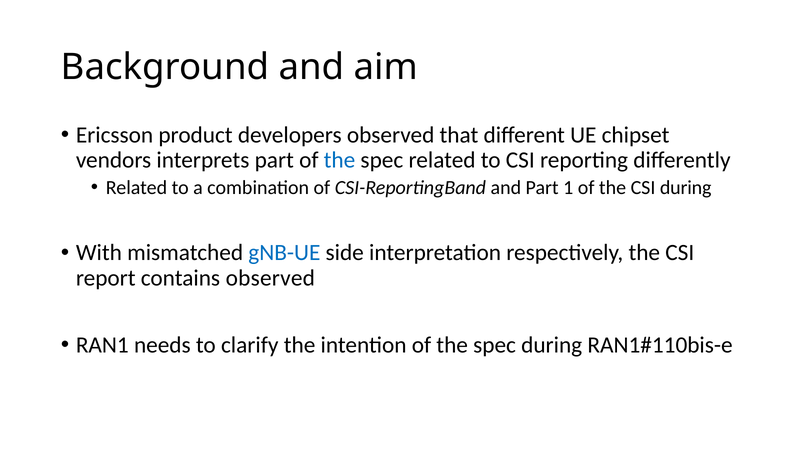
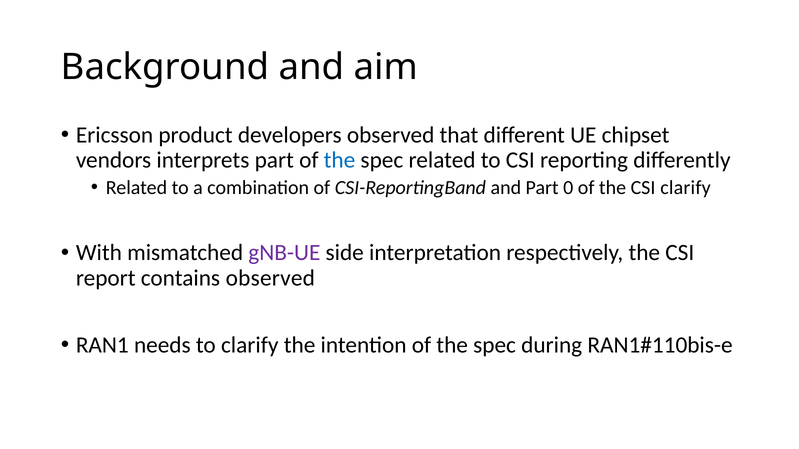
1: 1 -> 0
CSI during: during -> clarify
gNB-UE colour: blue -> purple
